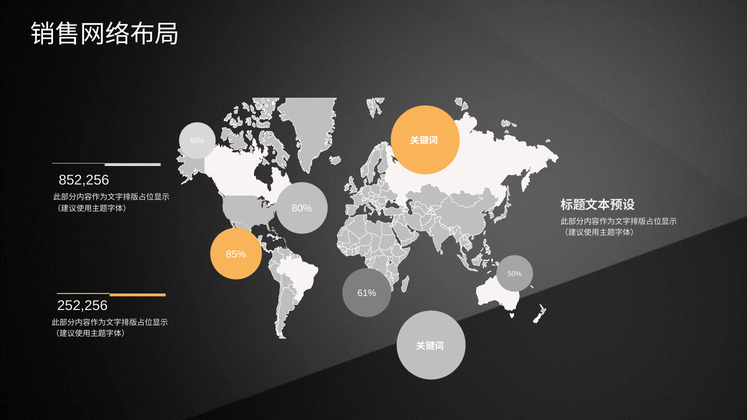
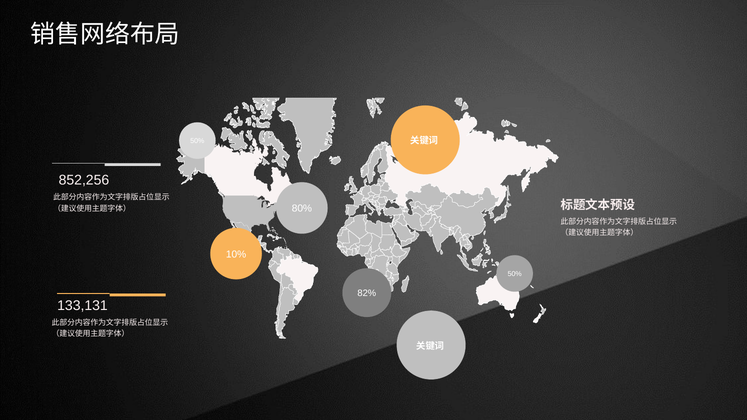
85%: 85% -> 10%
61%: 61% -> 82%
252,256: 252,256 -> 133,131
